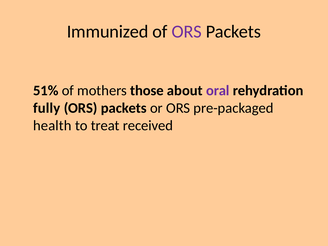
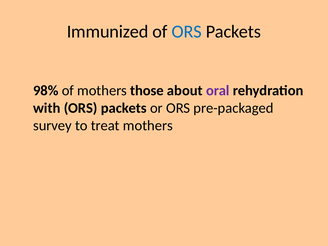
ORS at (187, 32) colour: purple -> blue
51%: 51% -> 98%
fully: fully -> with
health: health -> survey
treat received: received -> mothers
